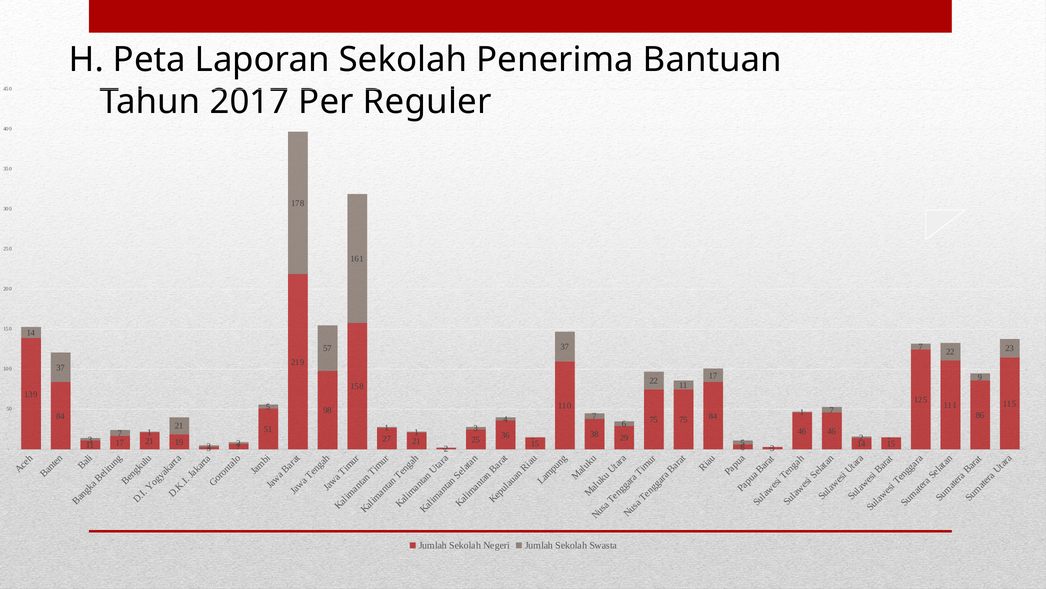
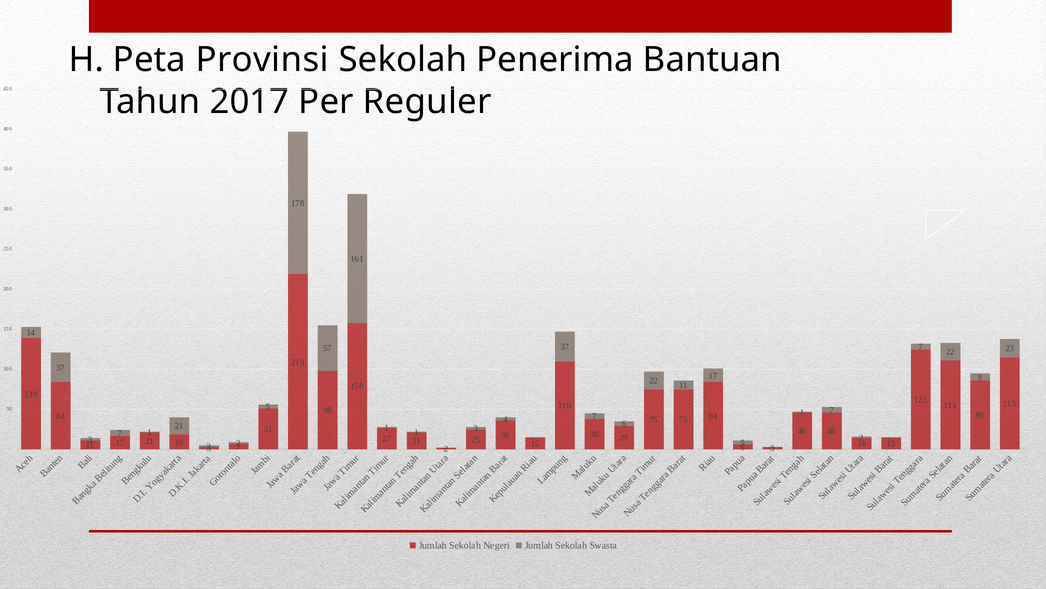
Laporan: Laporan -> Provinsi
